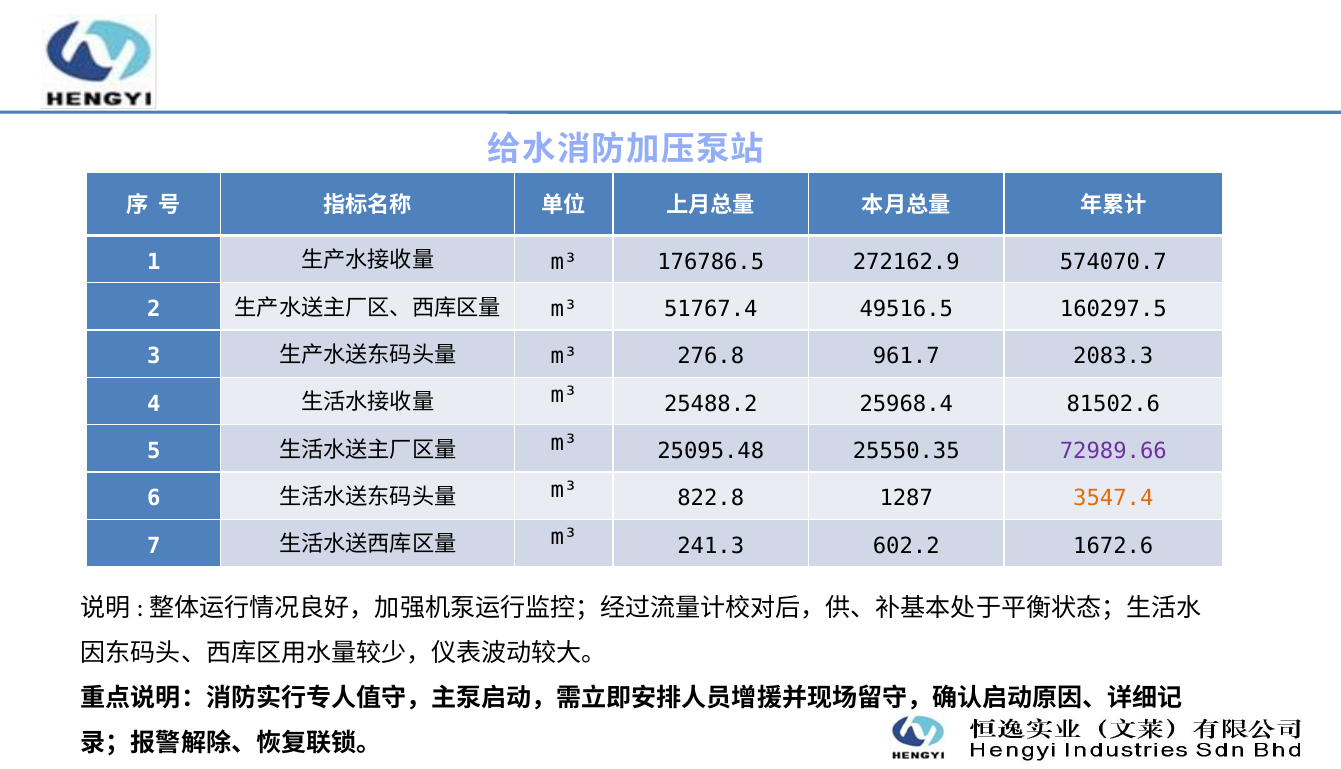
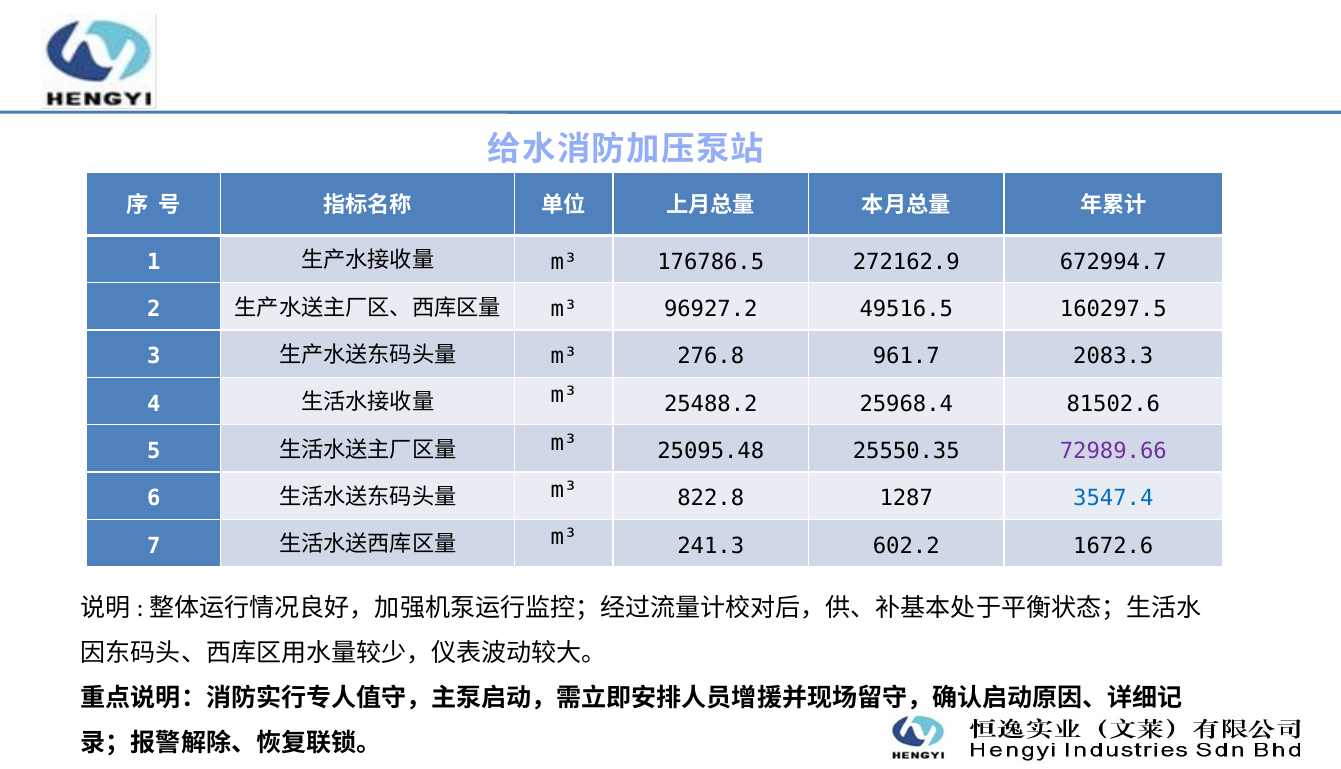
574070.7: 574070.7 -> 672994.7
51767.4: 51767.4 -> 96927.2
3547.4 colour: orange -> blue
